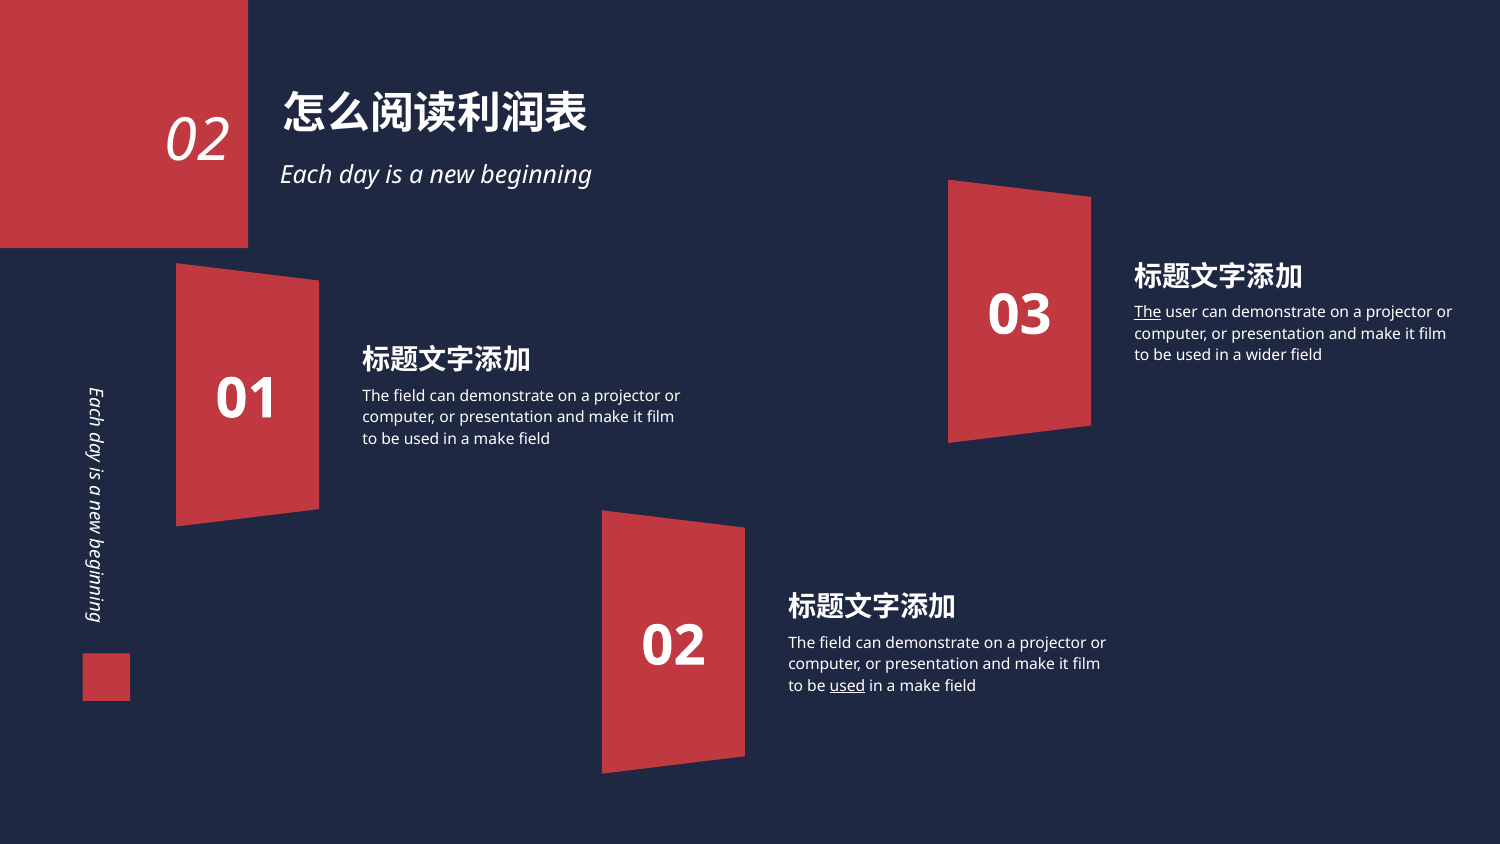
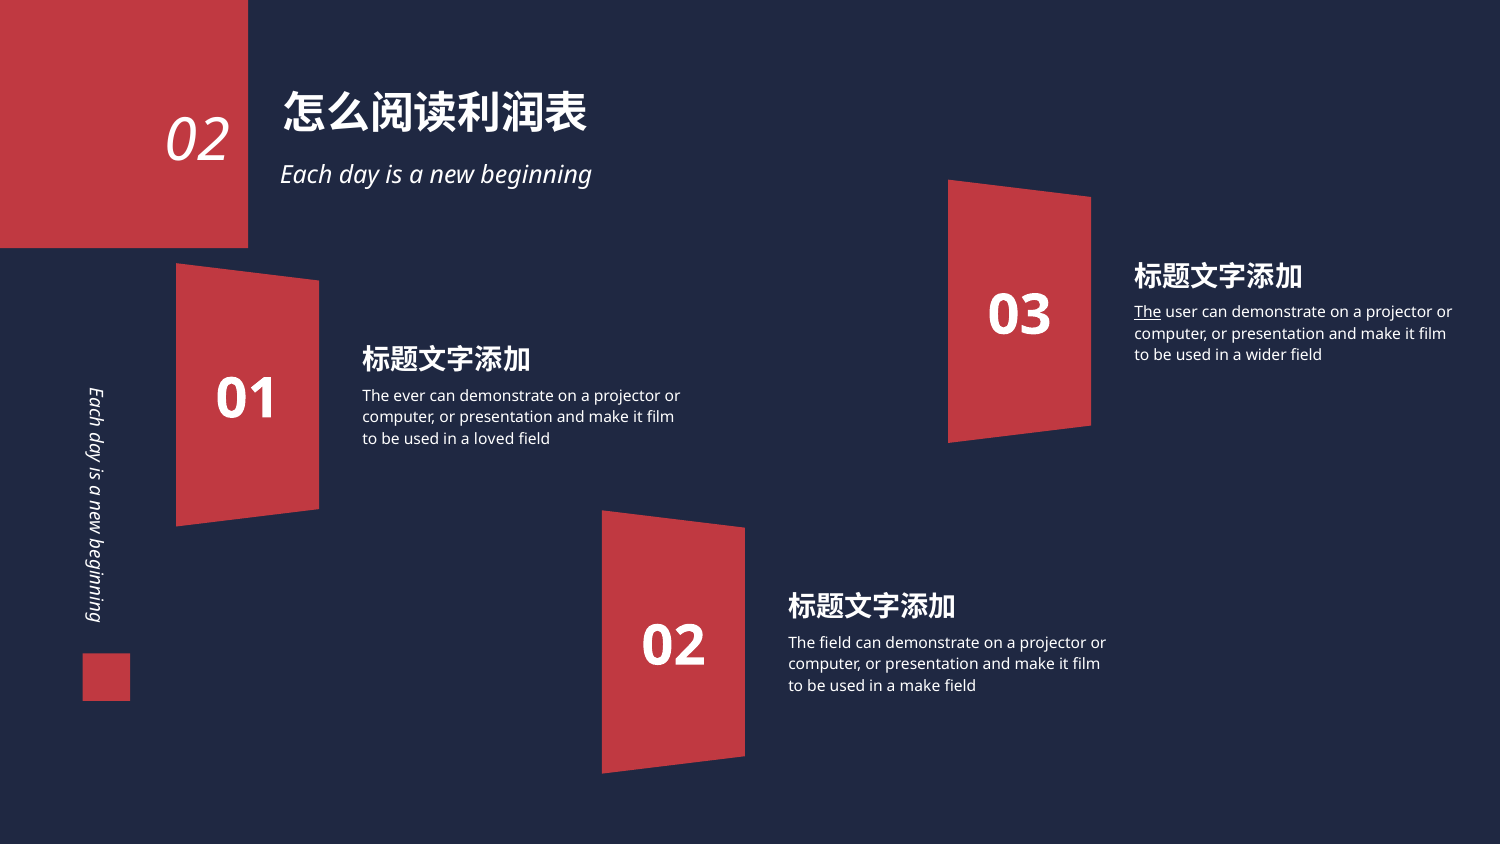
field at (409, 396): field -> ever
make at (494, 439): make -> loved
used at (847, 686) underline: present -> none
